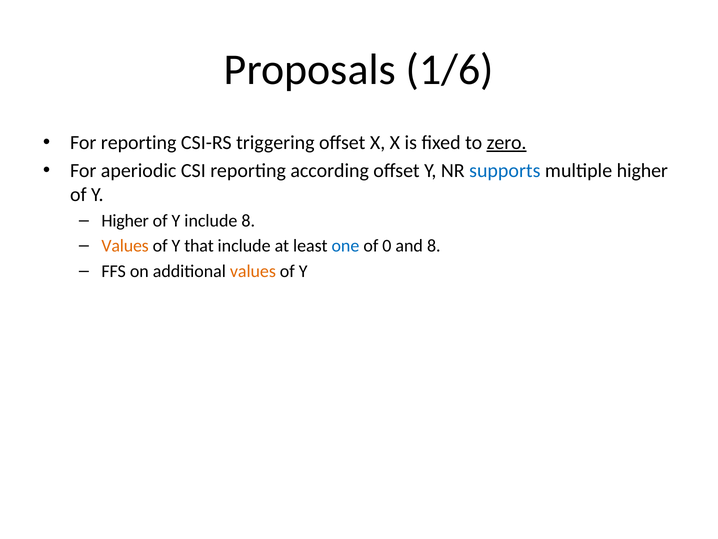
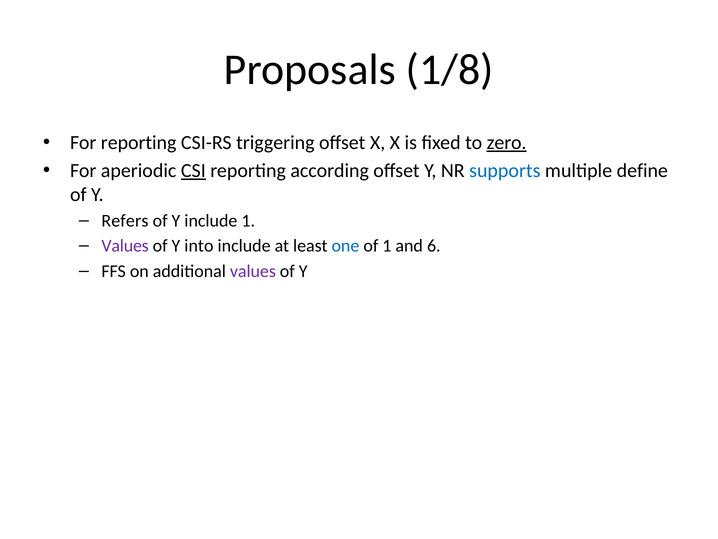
1/6: 1/6 -> 1/8
CSI underline: none -> present
multiple higher: higher -> define
Higher at (125, 221): Higher -> Refers
include 8: 8 -> 1
Values at (125, 246) colour: orange -> purple
that: that -> into
of 0: 0 -> 1
and 8: 8 -> 6
values at (253, 271) colour: orange -> purple
